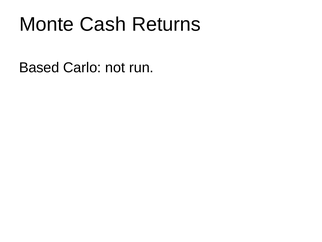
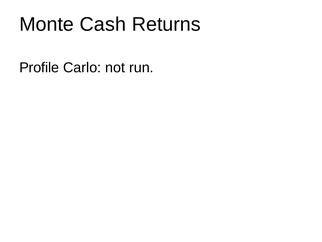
Based: Based -> Profile
